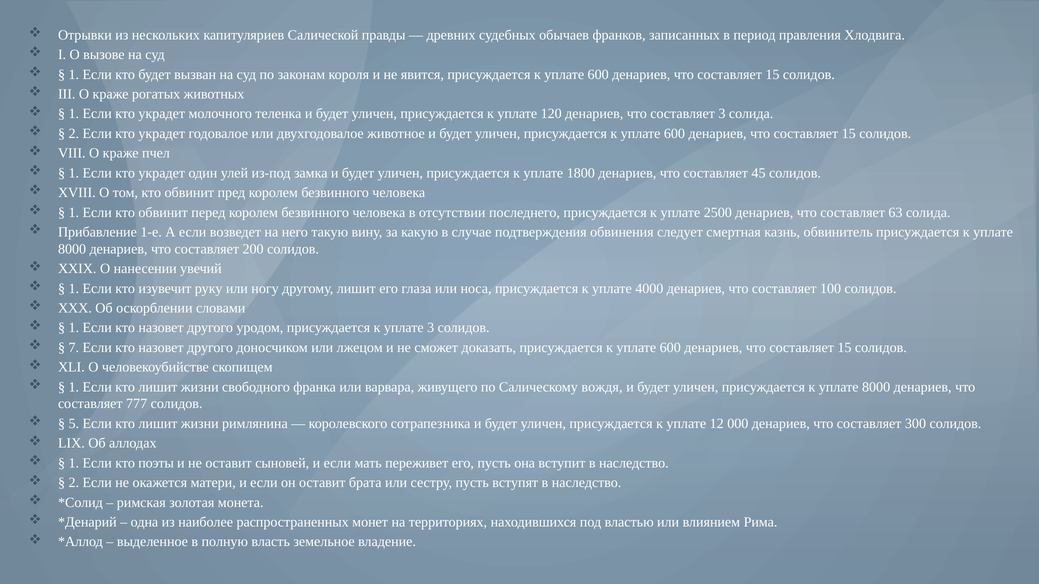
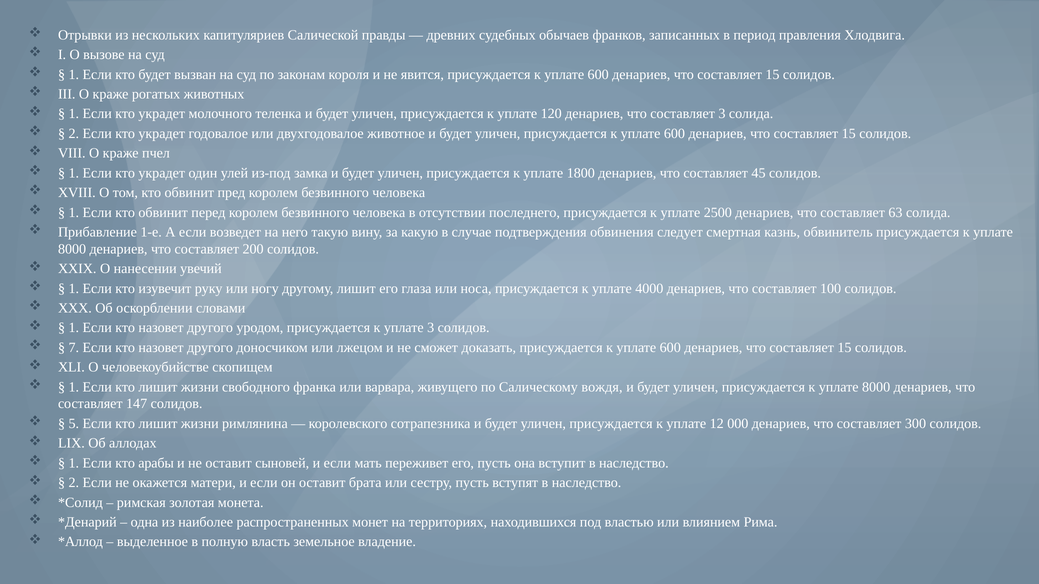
777: 777 -> 147
поэты: поэты -> арабы
